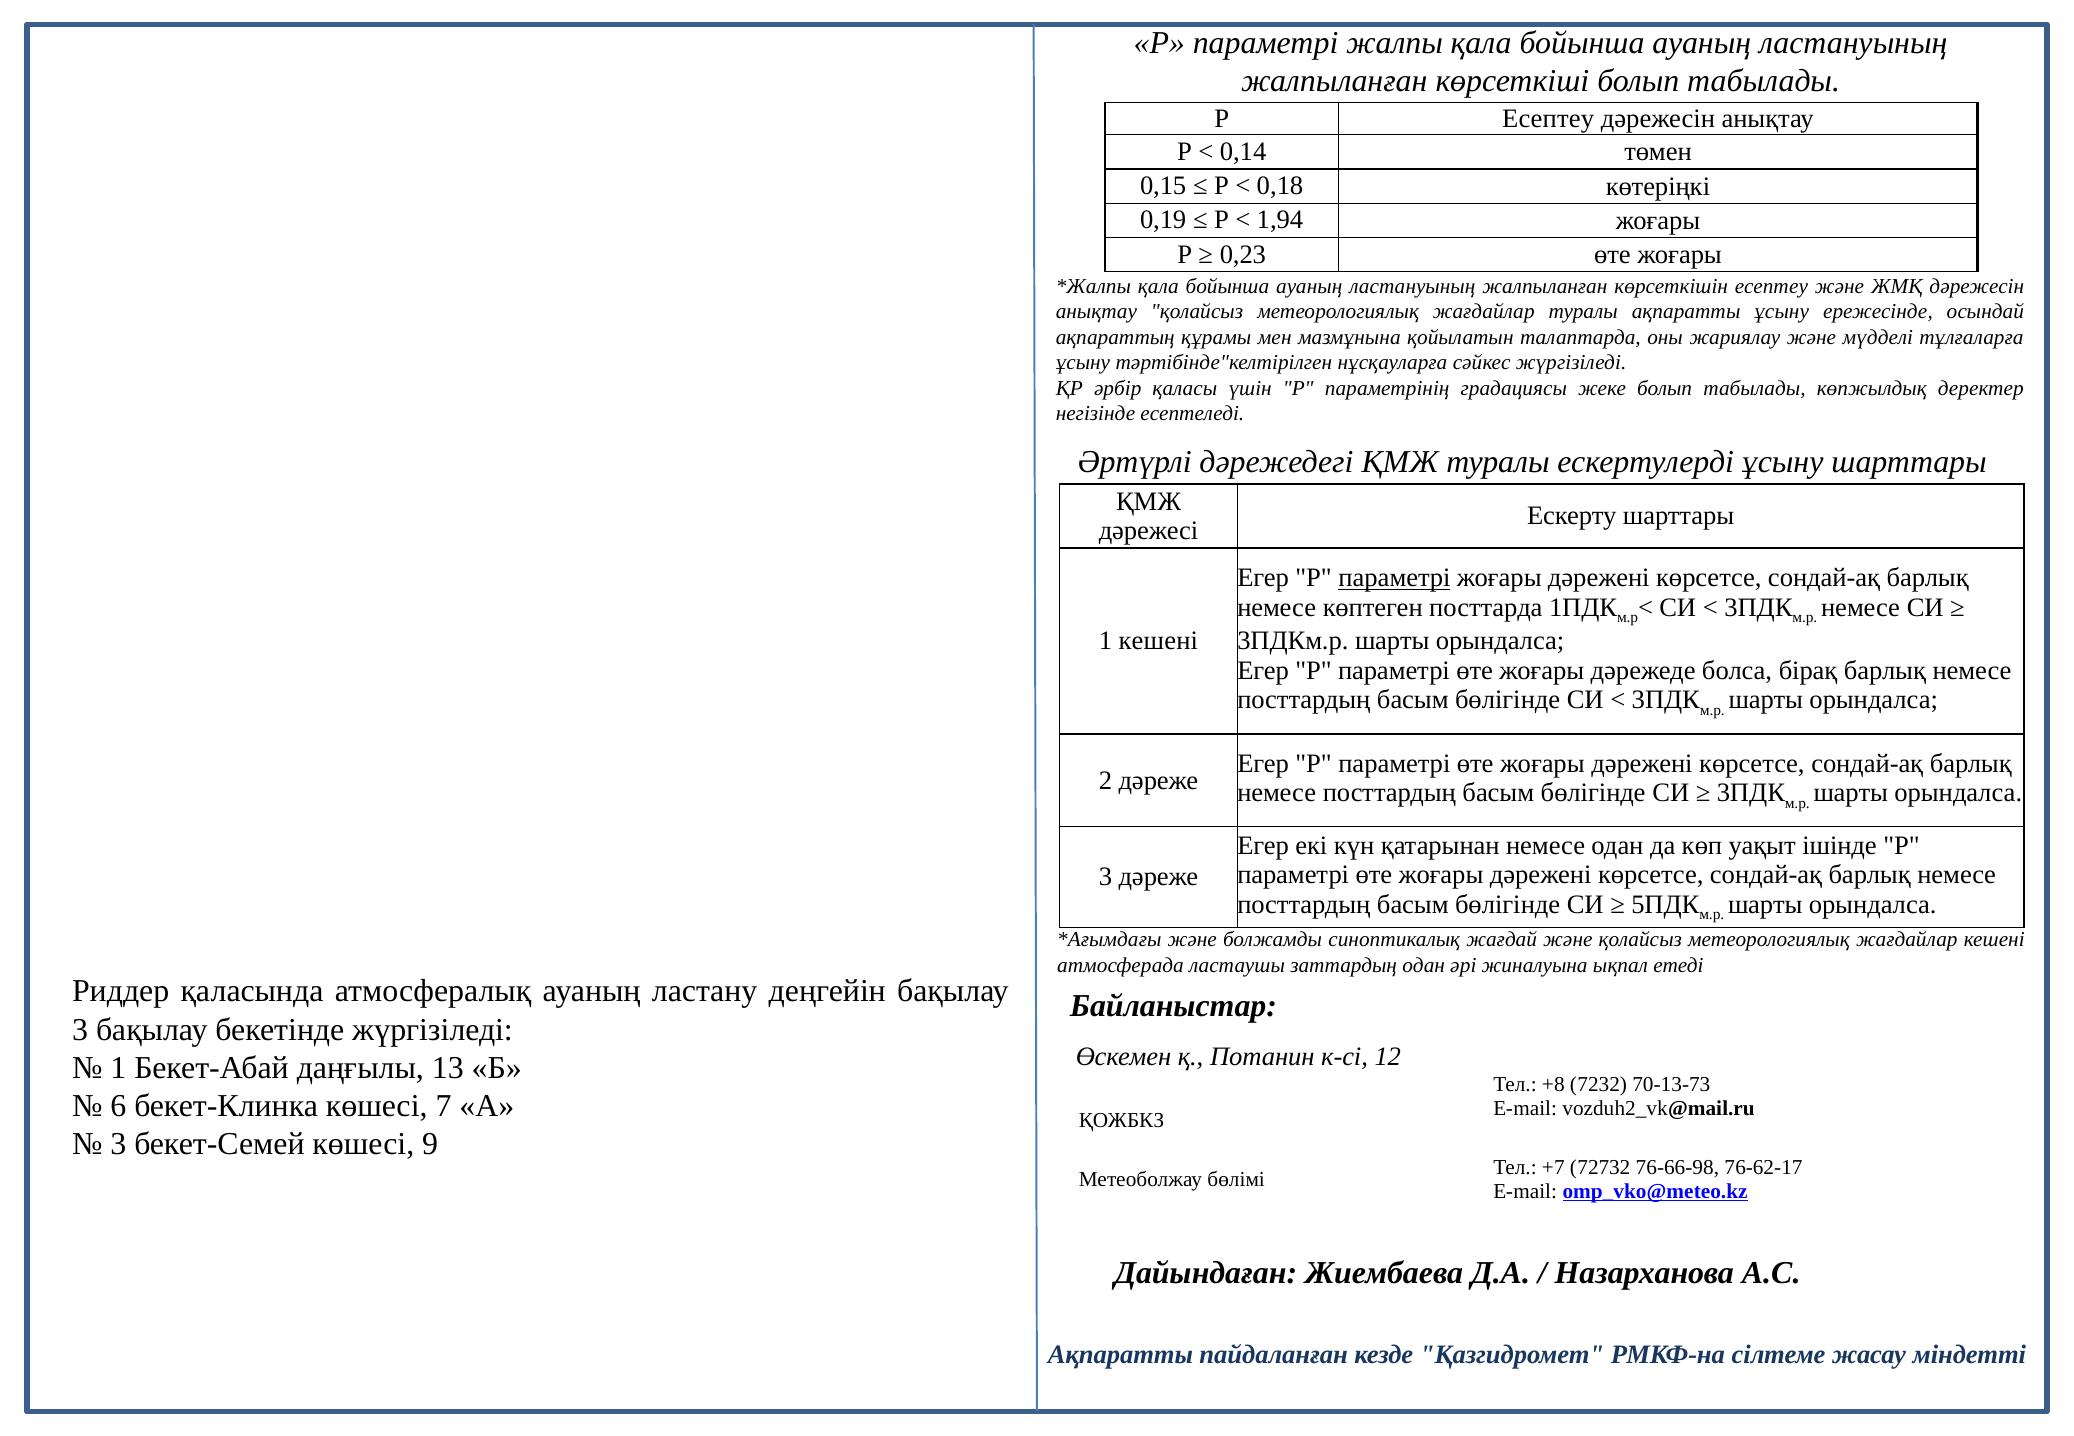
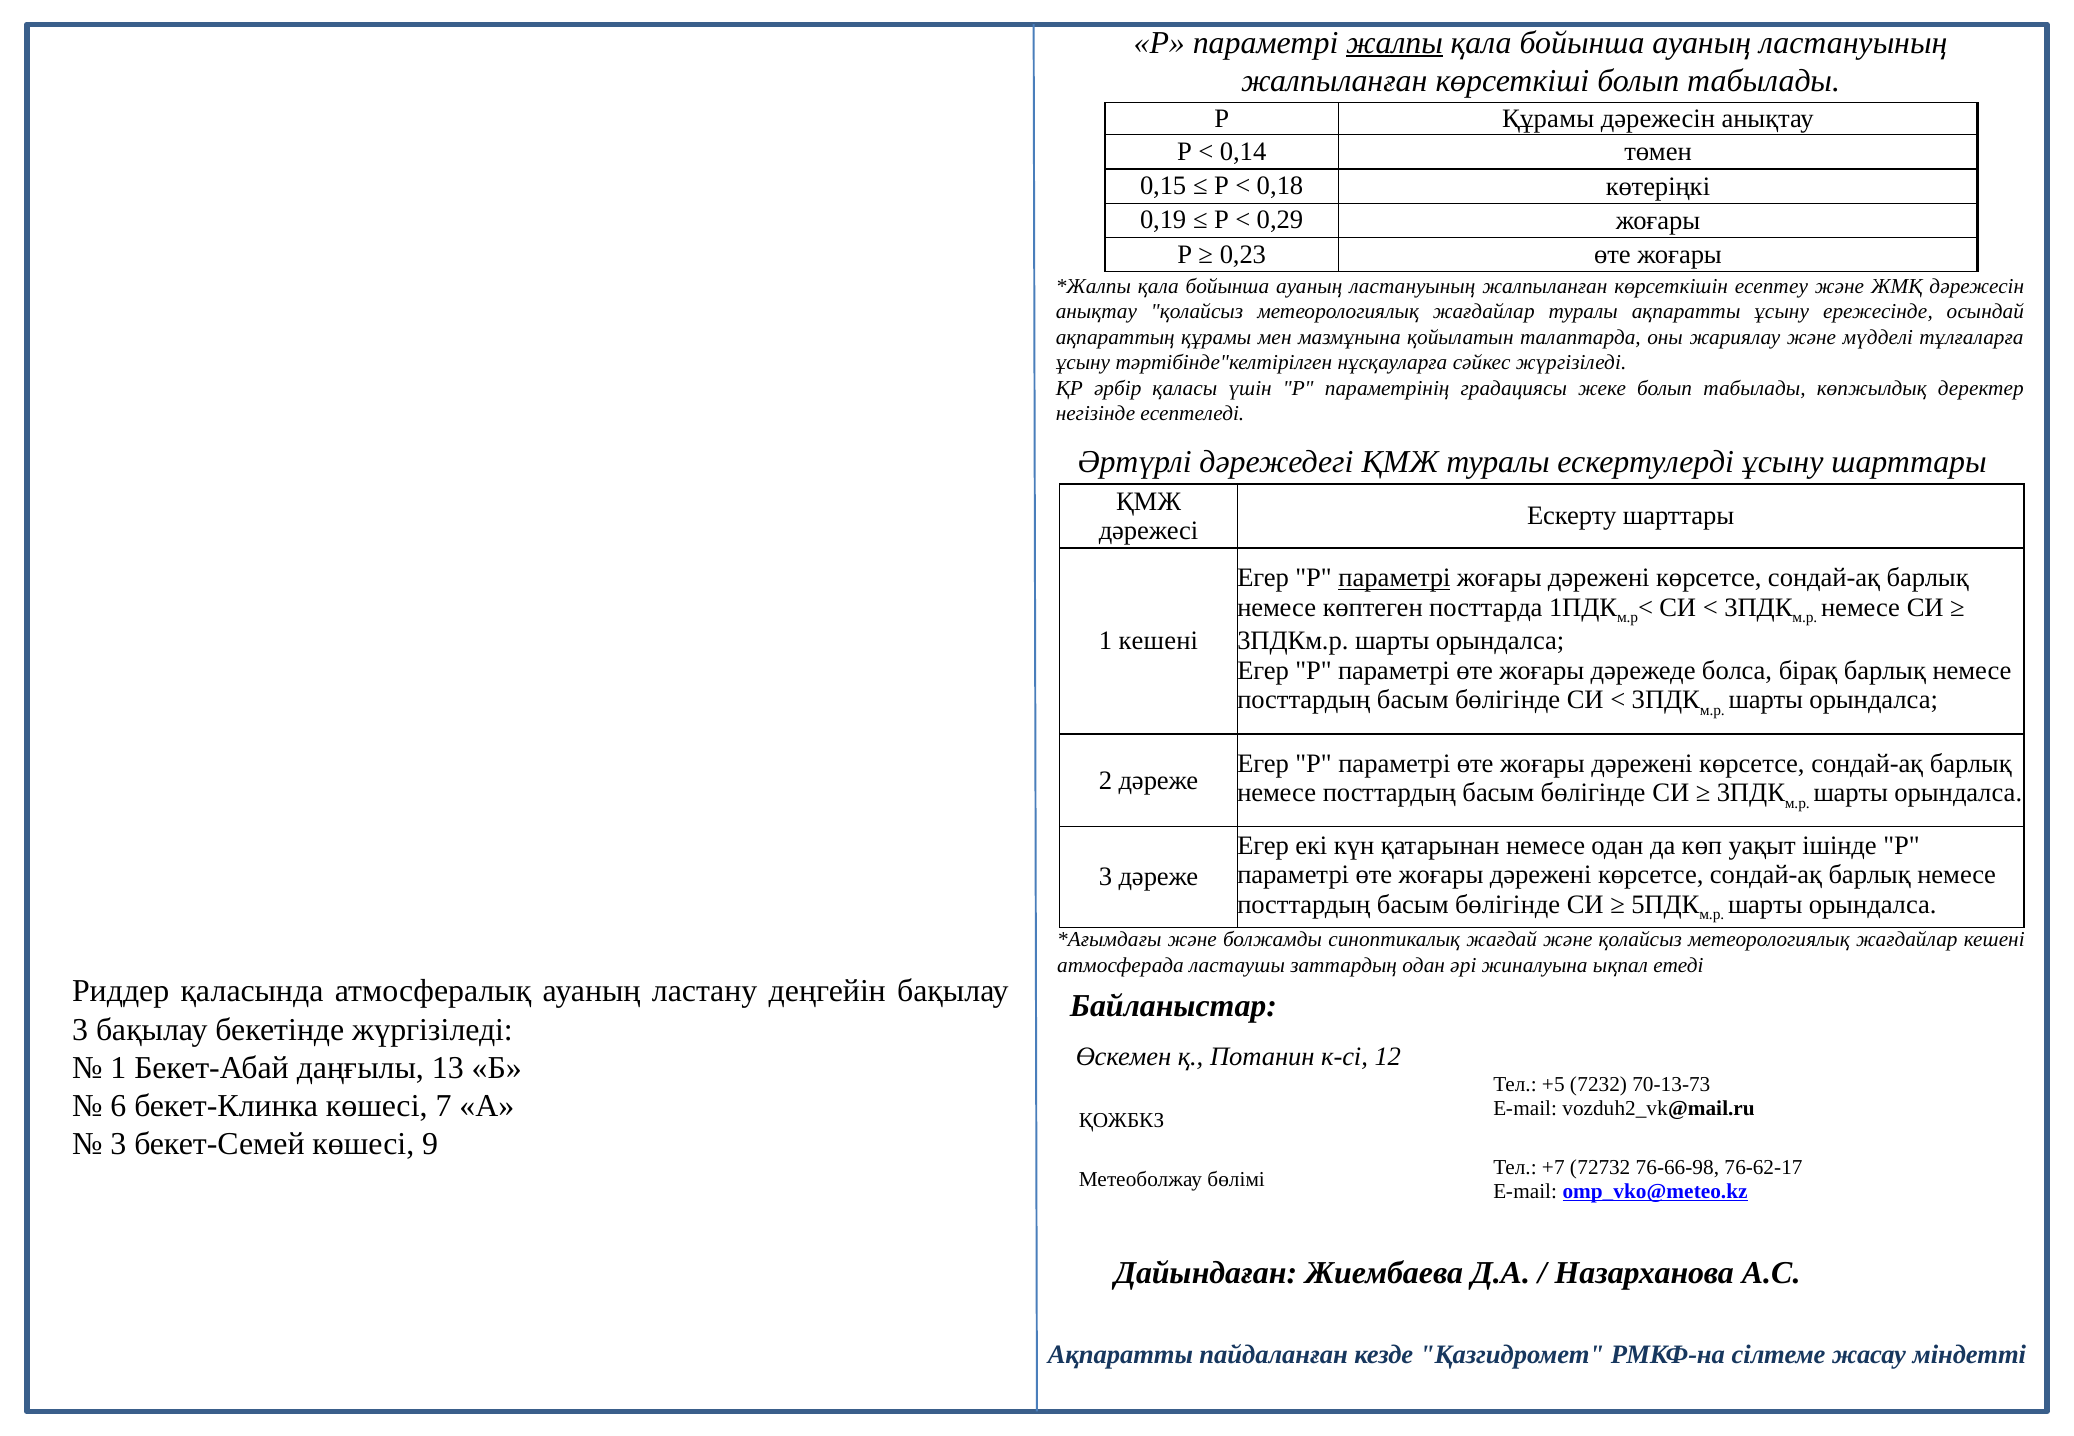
жалпы underline: none -> present
Р Есептеу: Есептеу -> Құрамы
1,94: 1,94 -> 0,29
+8: +8 -> +5
